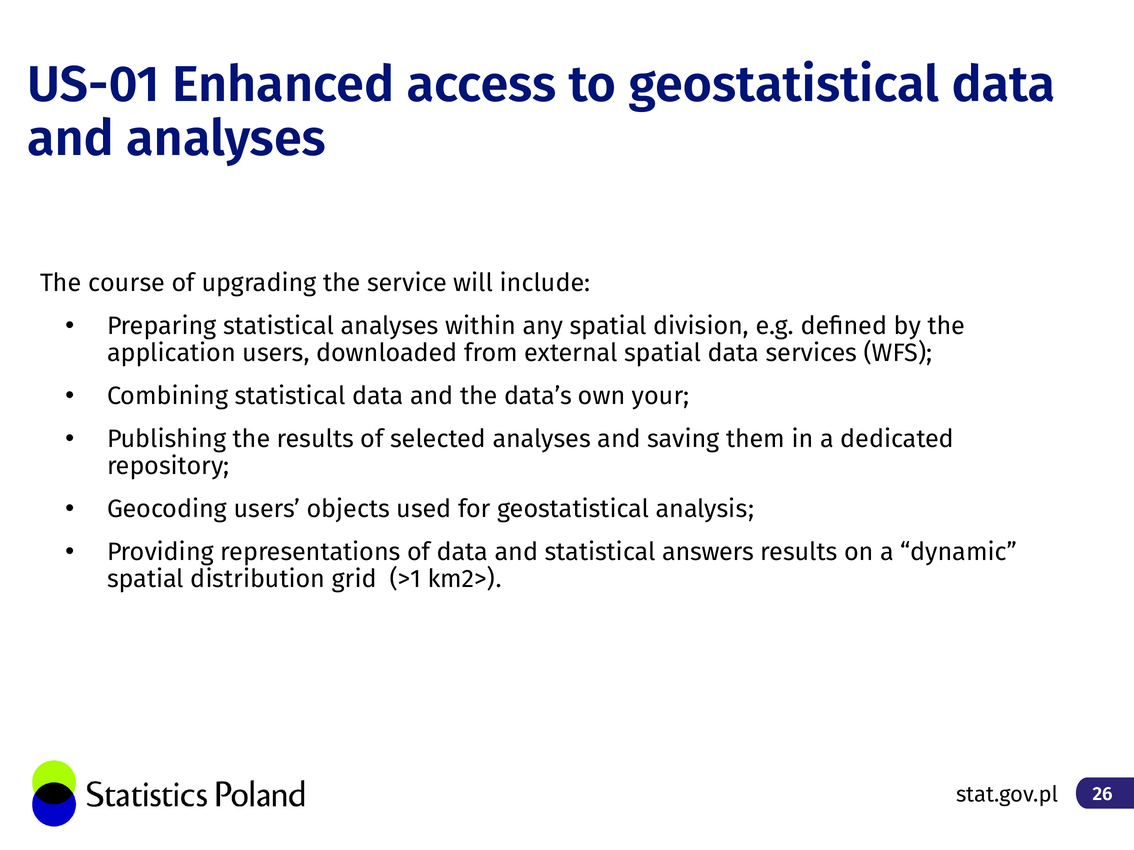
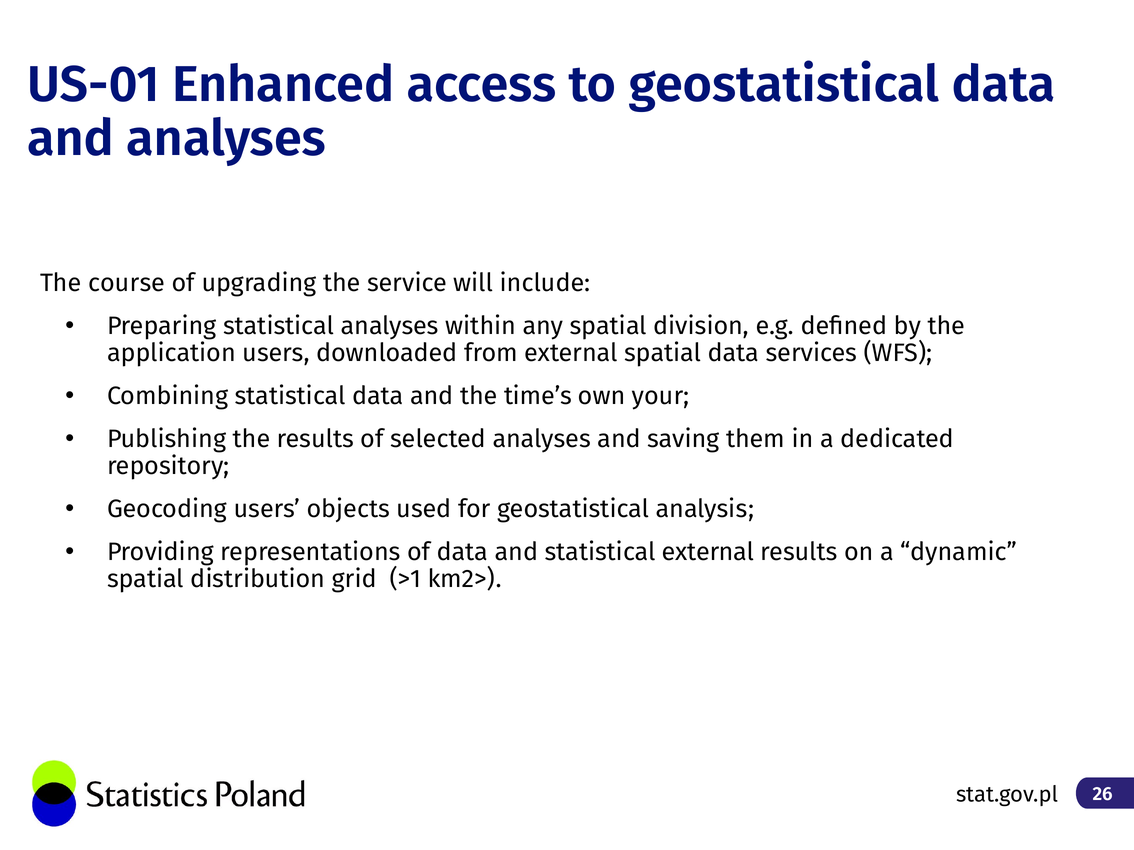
data’s: data’s -> time’s
statistical answers: answers -> external
